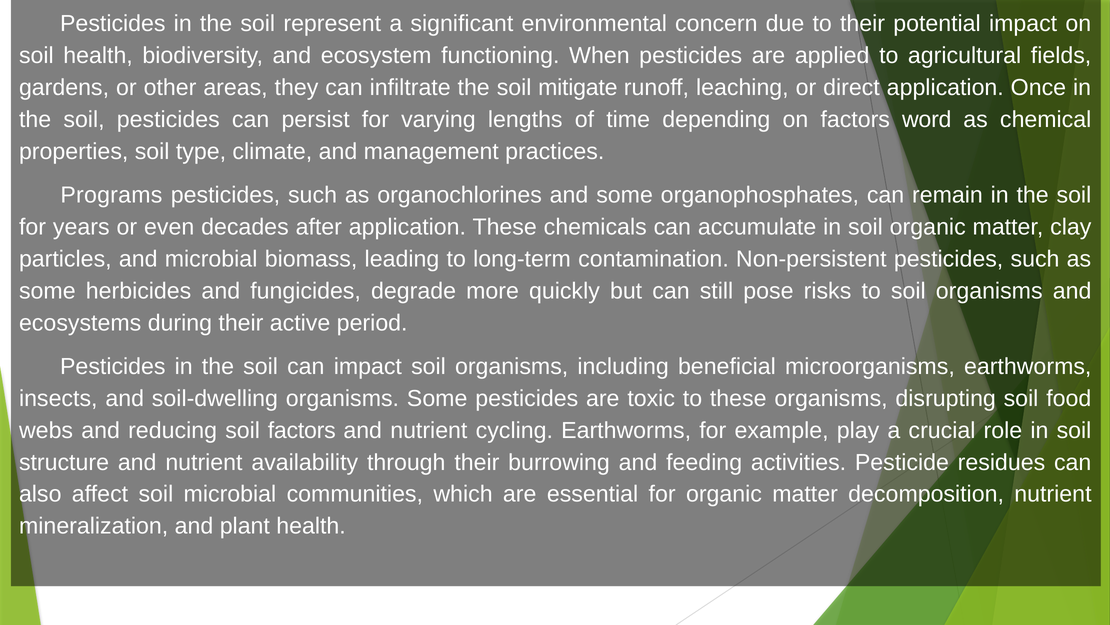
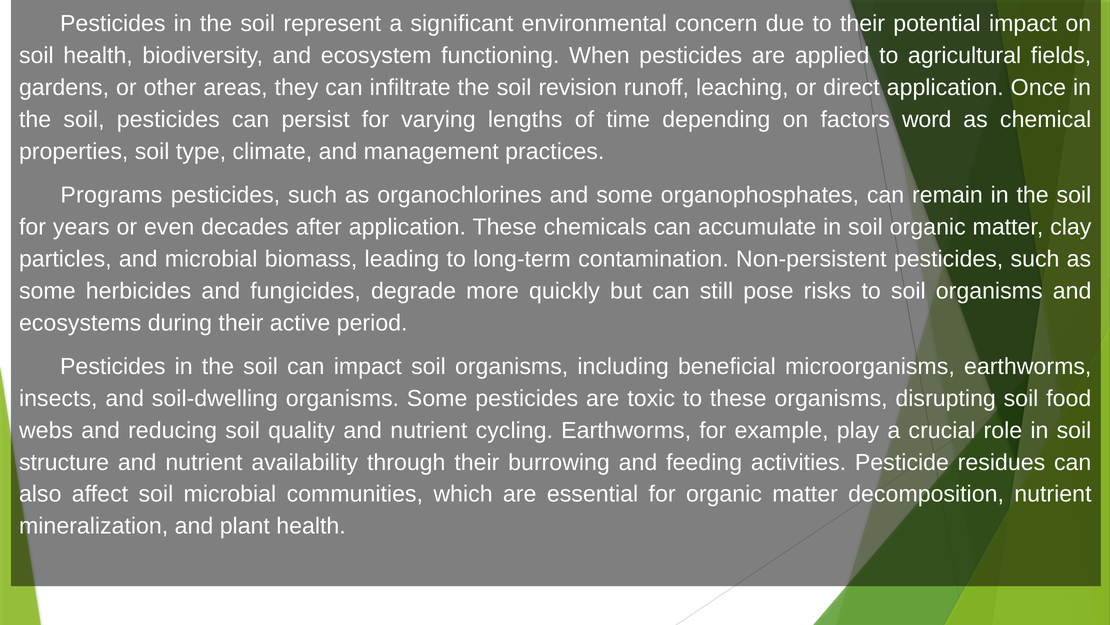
mitigate: mitigate -> revision
soil factors: factors -> quality
